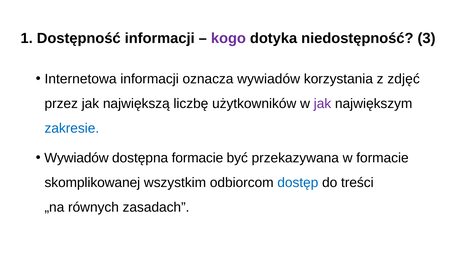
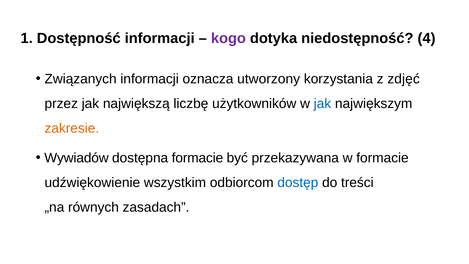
3: 3 -> 4
Internetowa: Internetowa -> Związanych
oznacza wywiadów: wywiadów -> utworzony
jak at (322, 104) colour: purple -> blue
zakresie colour: blue -> orange
skomplikowanej: skomplikowanej -> udźwiękowienie
